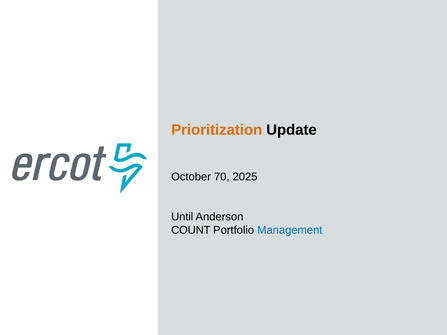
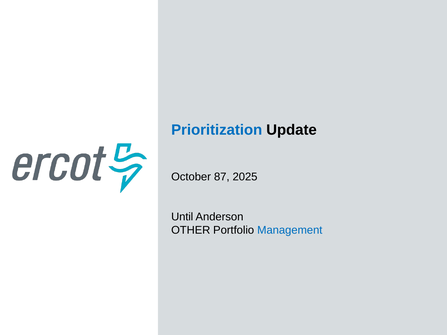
Prioritization colour: orange -> blue
70: 70 -> 87
COUNT: COUNT -> OTHER
